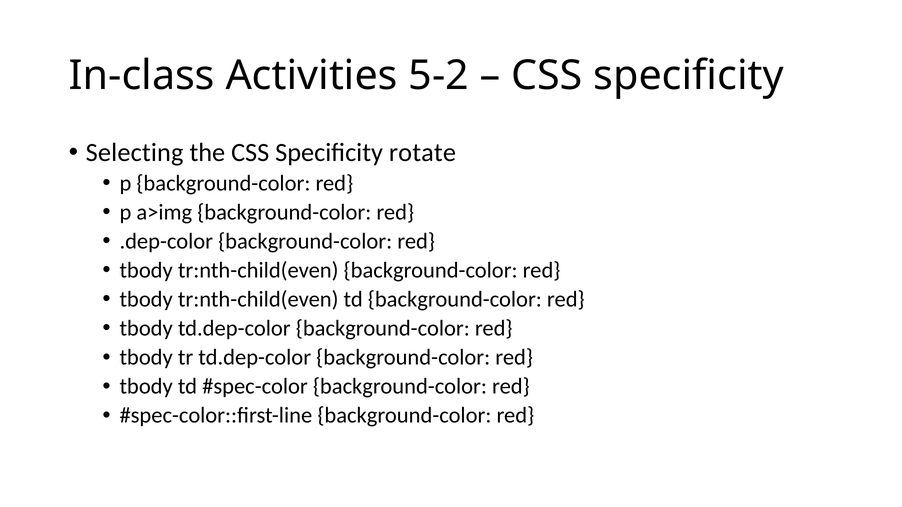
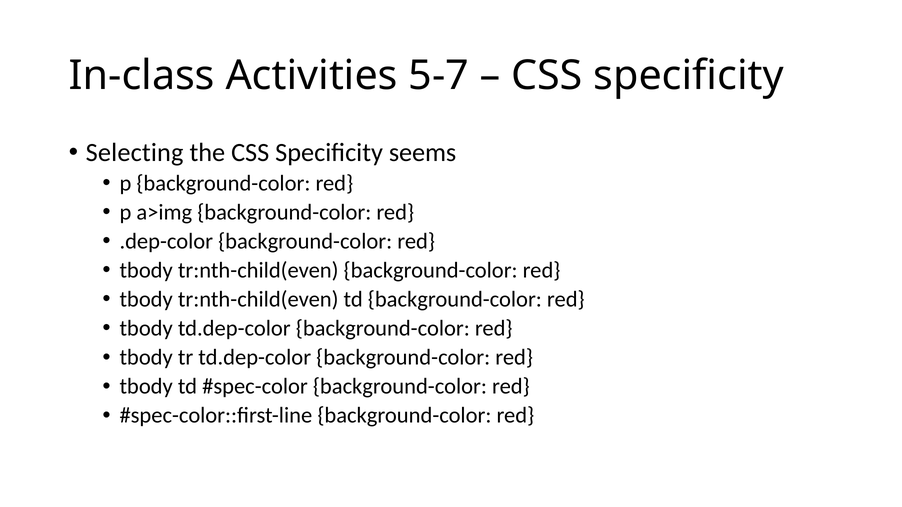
5-2: 5-2 -> 5-7
rotate: rotate -> seems
